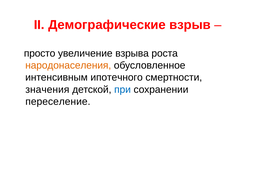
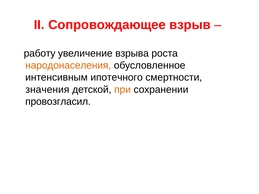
Демографические: Демографические -> Сопровождающее
просто: просто -> работу
при colour: blue -> orange
переселение: переселение -> провозгласил
